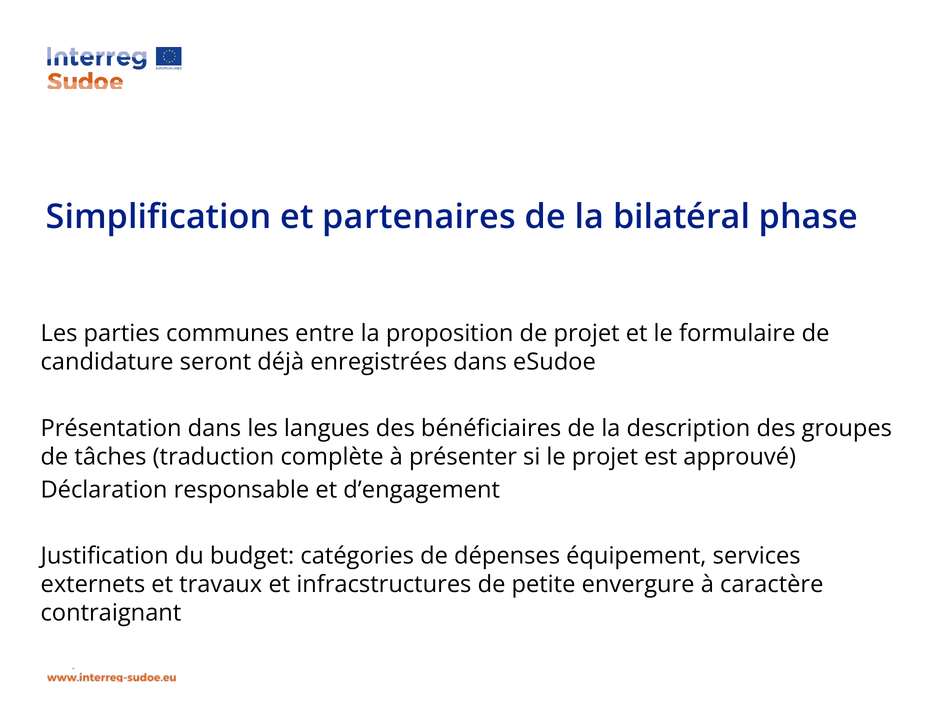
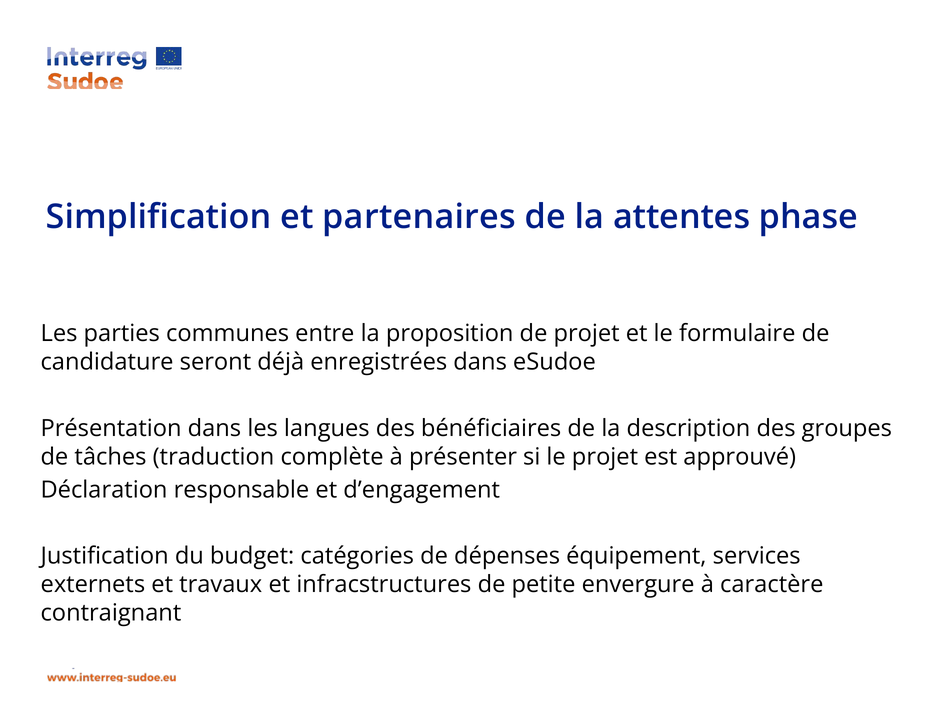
bilatéral: bilatéral -> attentes
